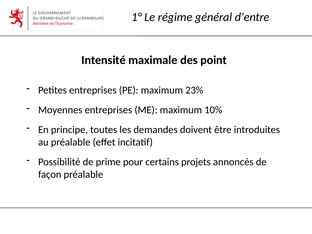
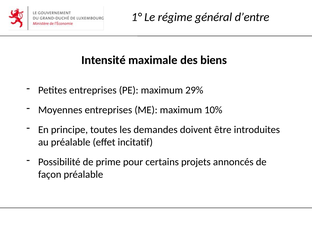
point: point -> biens
23%: 23% -> 29%
